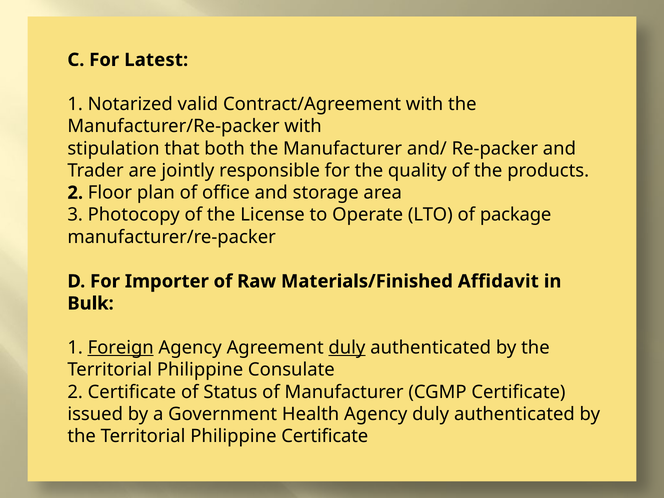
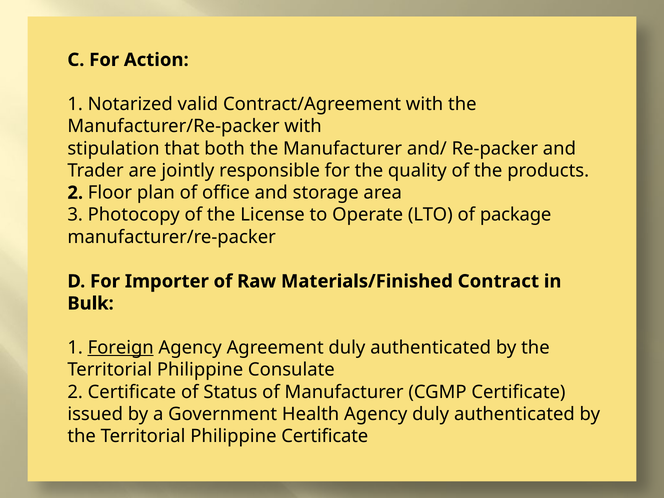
Latest: Latest -> Action
Affidavit: Affidavit -> Contract
duly at (347, 348) underline: present -> none
